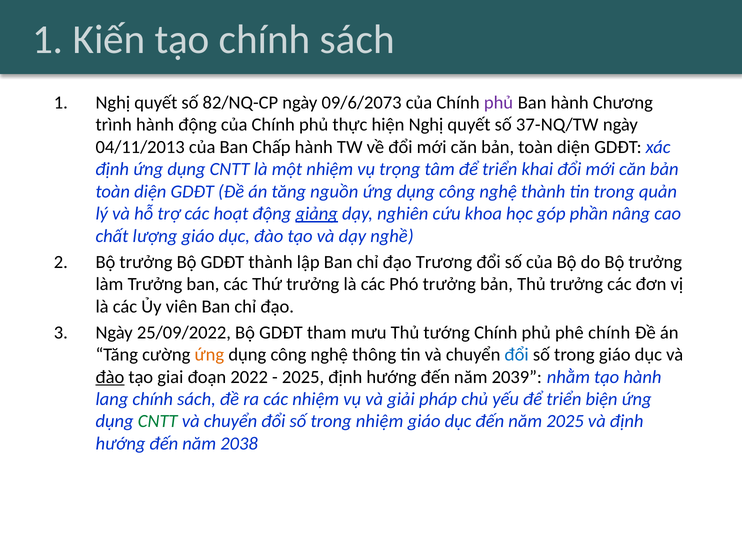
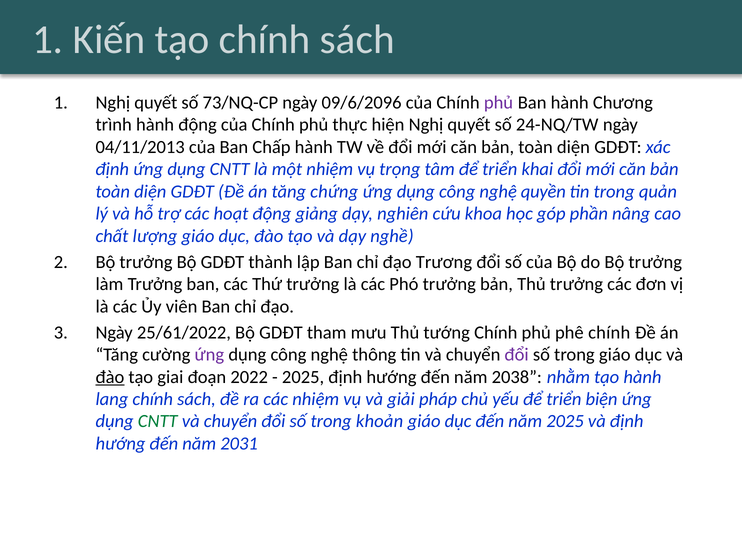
82/NQ-CP: 82/NQ-CP -> 73/NQ-CP
09/6/2073: 09/6/2073 -> 09/6/2096
37-NQ/TW: 37-NQ/TW -> 24-NQ/TW
nguồn: nguồn -> chứng
nghệ thành: thành -> quyền
giảng underline: present -> none
25/09/2022: 25/09/2022 -> 25/61/2022
ứng at (209, 355) colour: orange -> purple
đổi at (517, 355) colour: blue -> purple
2039: 2039 -> 2038
trong nhiệm: nhiệm -> khoản
2038: 2038 -> 2031
